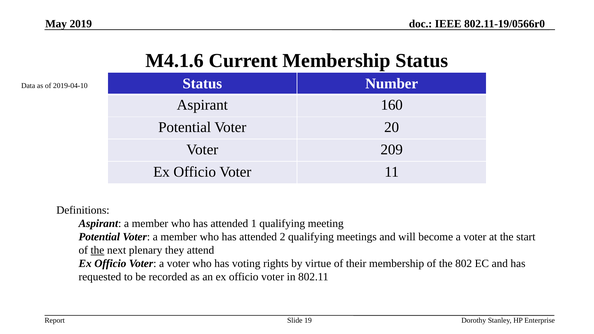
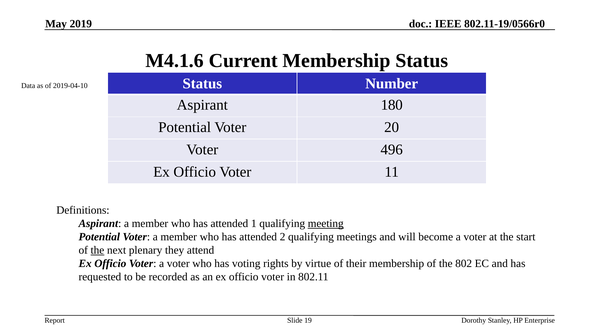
160: 160 -> 180
209: 209 -> 496
meeting underline: none -> present
